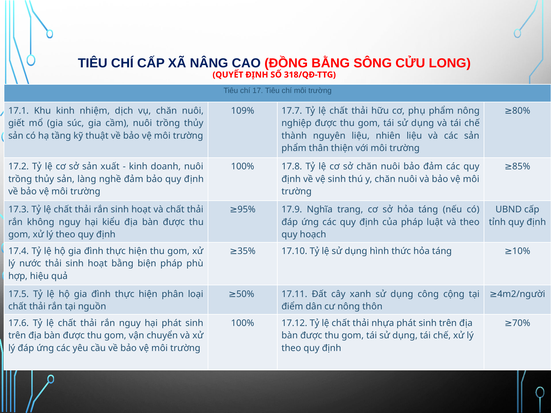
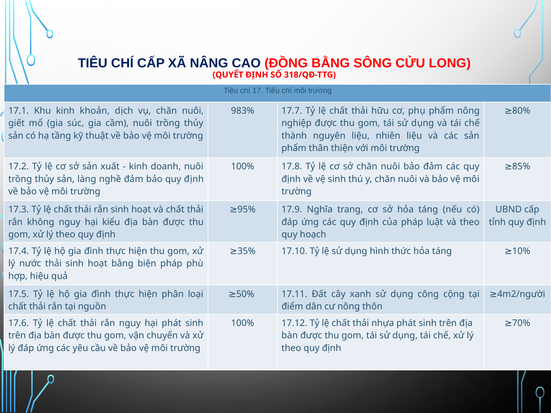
nhiệm: nhiệm -> khoản
109%: 109% -> 983%
